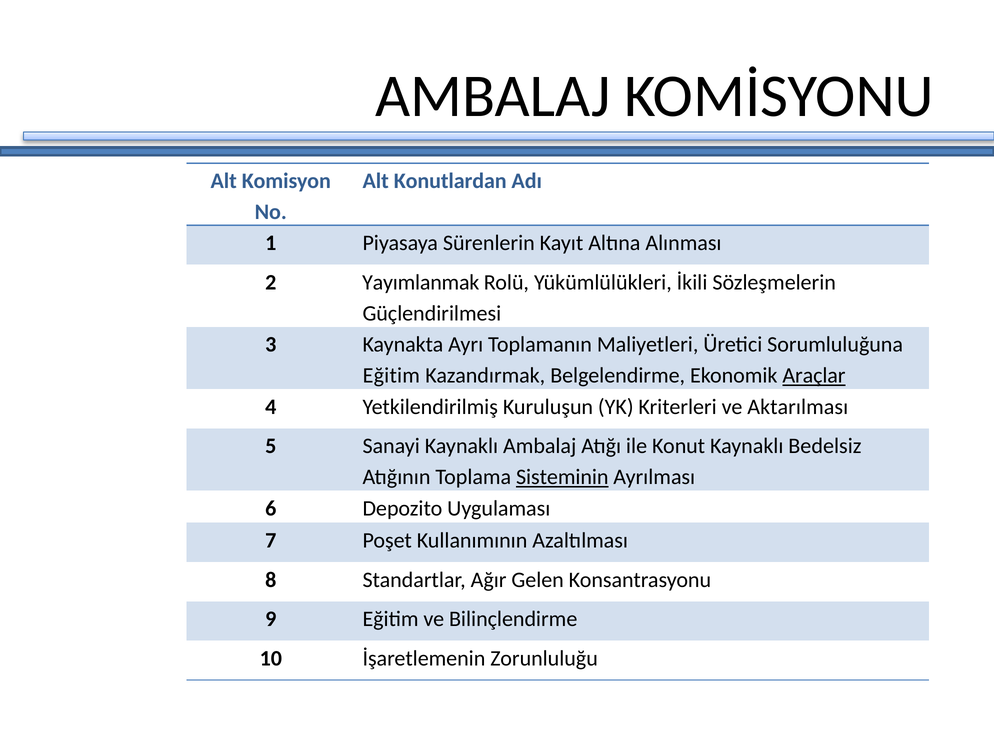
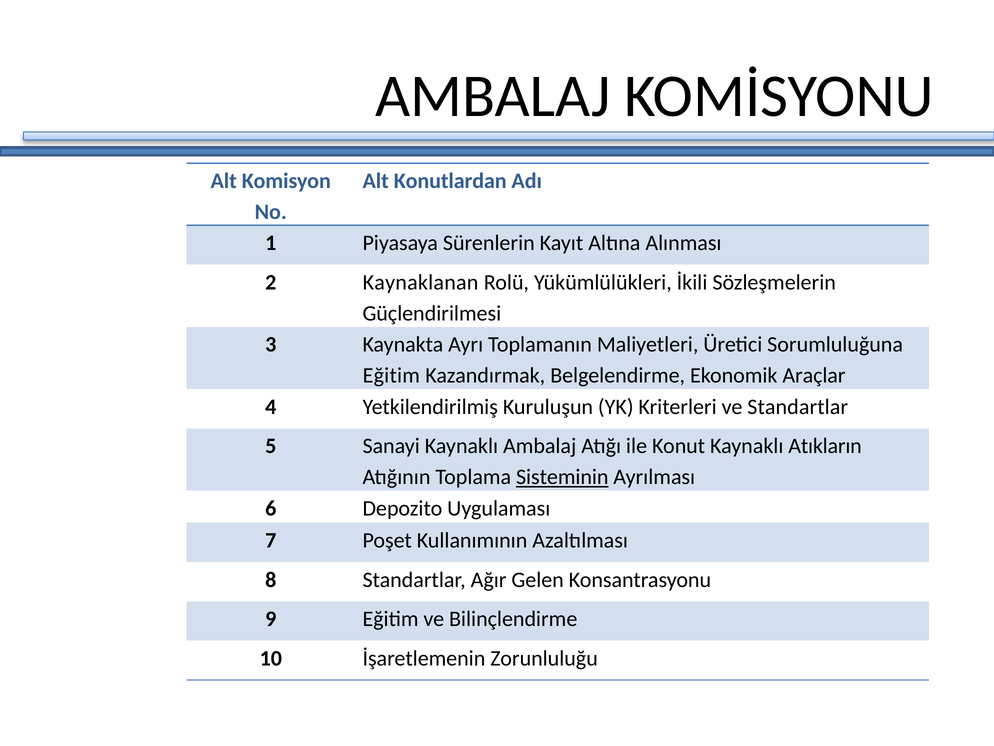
Yayımlanmak: Yayımlanmak -> Kaynaklanan
Araçlar underline: present -> none
ve Aktarılması: Aktarılması -> Standartlar
Bedelsiz: Bedelsiz -> Atıkların
